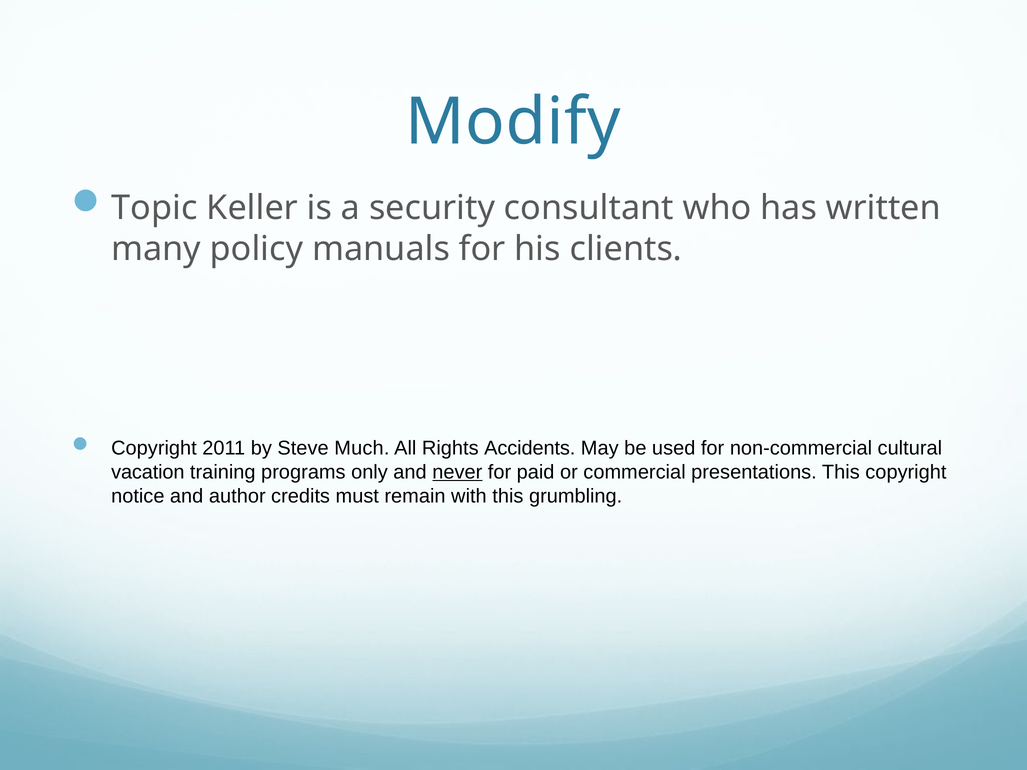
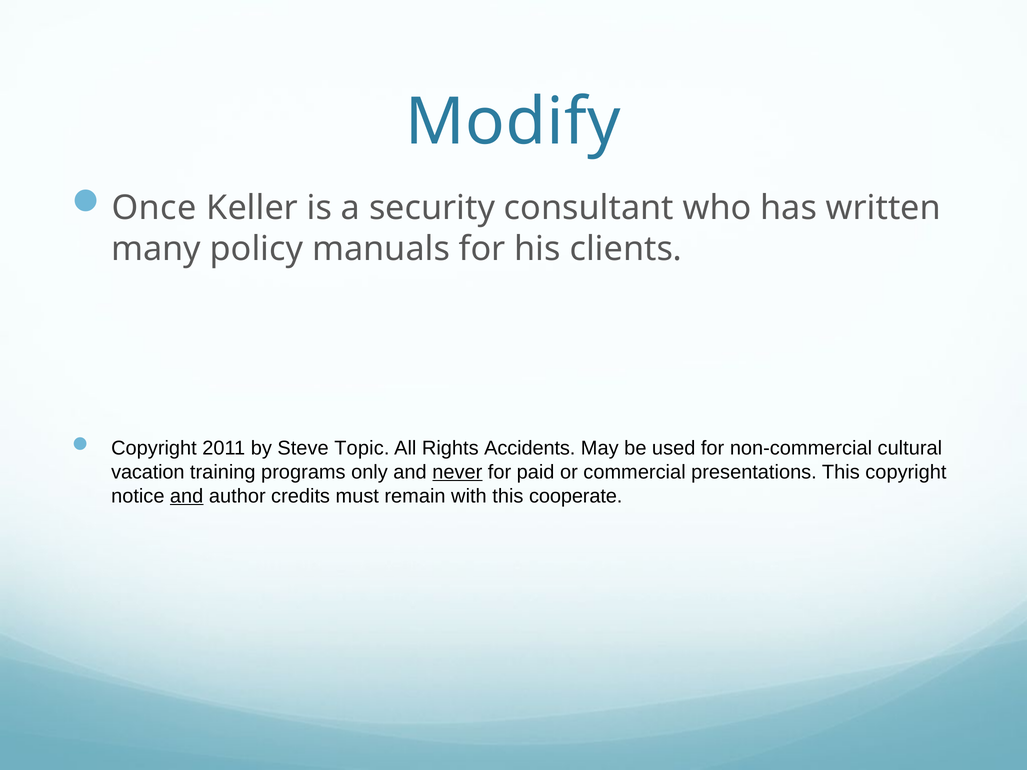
Topic: Topic -> Once
Much: Much -> Topic
and at (187, 496) underline: none -> present
grumbling: grumbling -> cooperate
